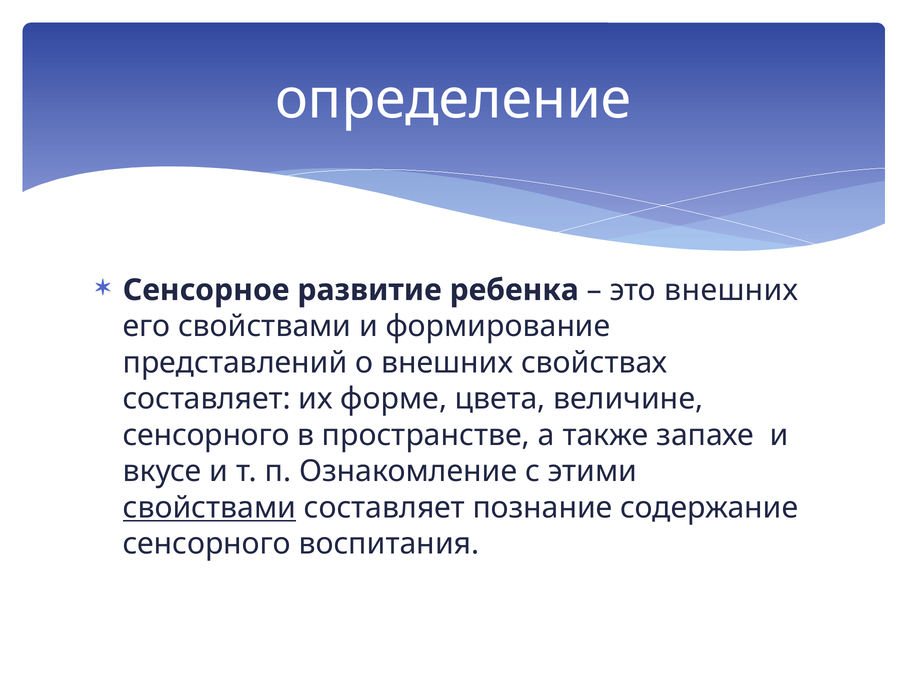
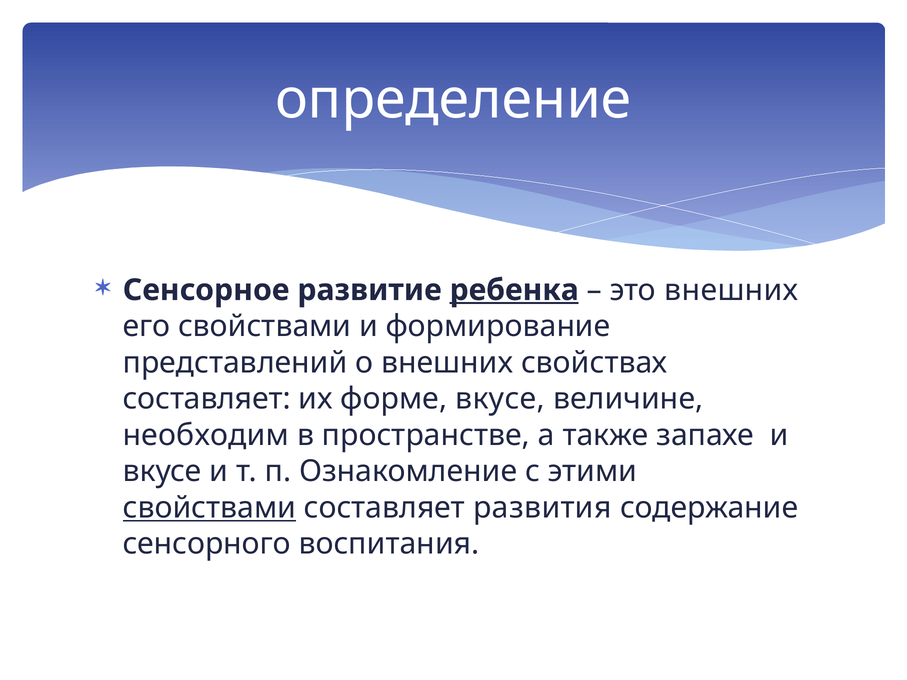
ребенка underline: none -> present
форме цвета: цвета -> вкусе
сенсорного at (206, 435): сенсорного -> необходим
познание: познание -> развития
